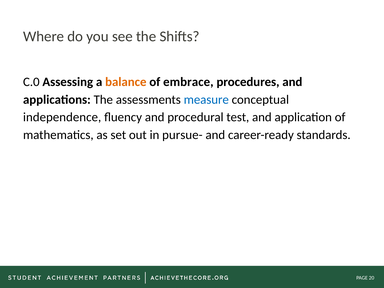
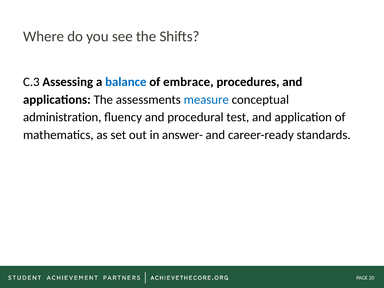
C.0: C.0 -> C.3
balance colour: orange -> blue
independence: independence -> administration
pursue-: pursue- -> answer-
